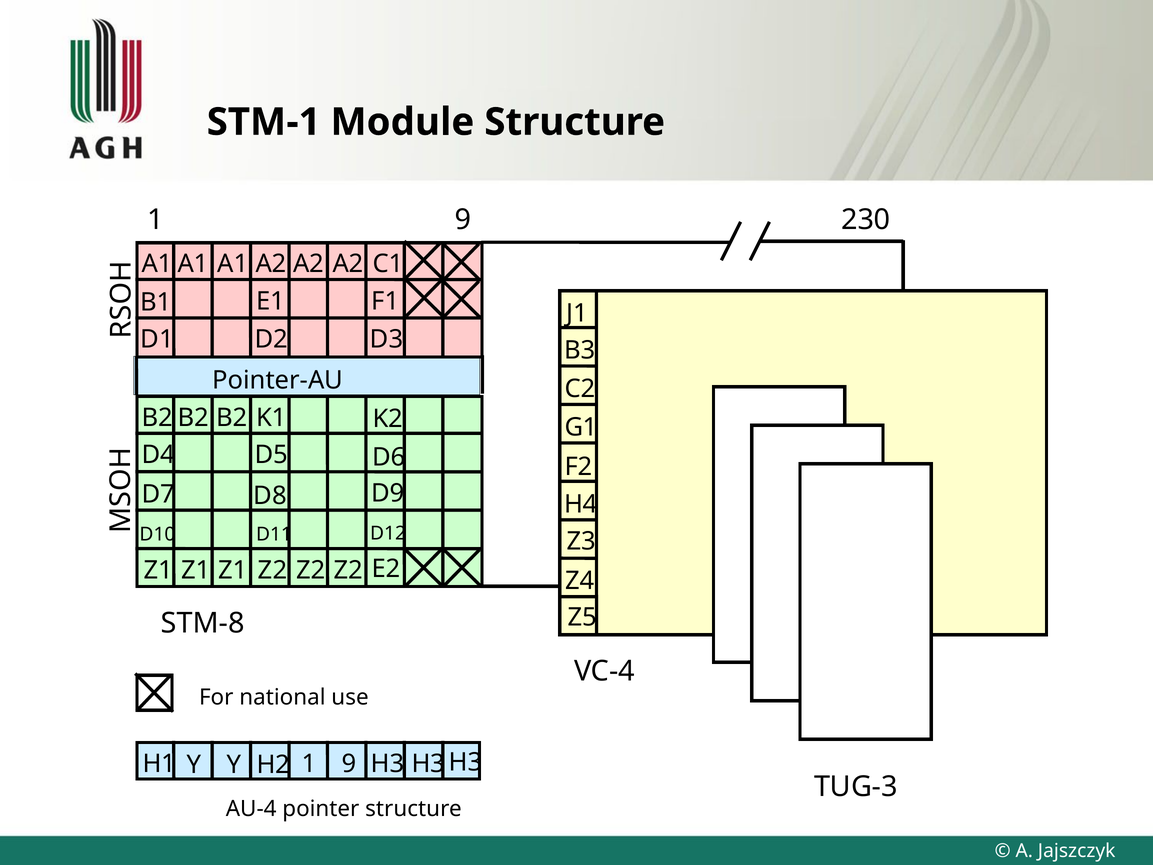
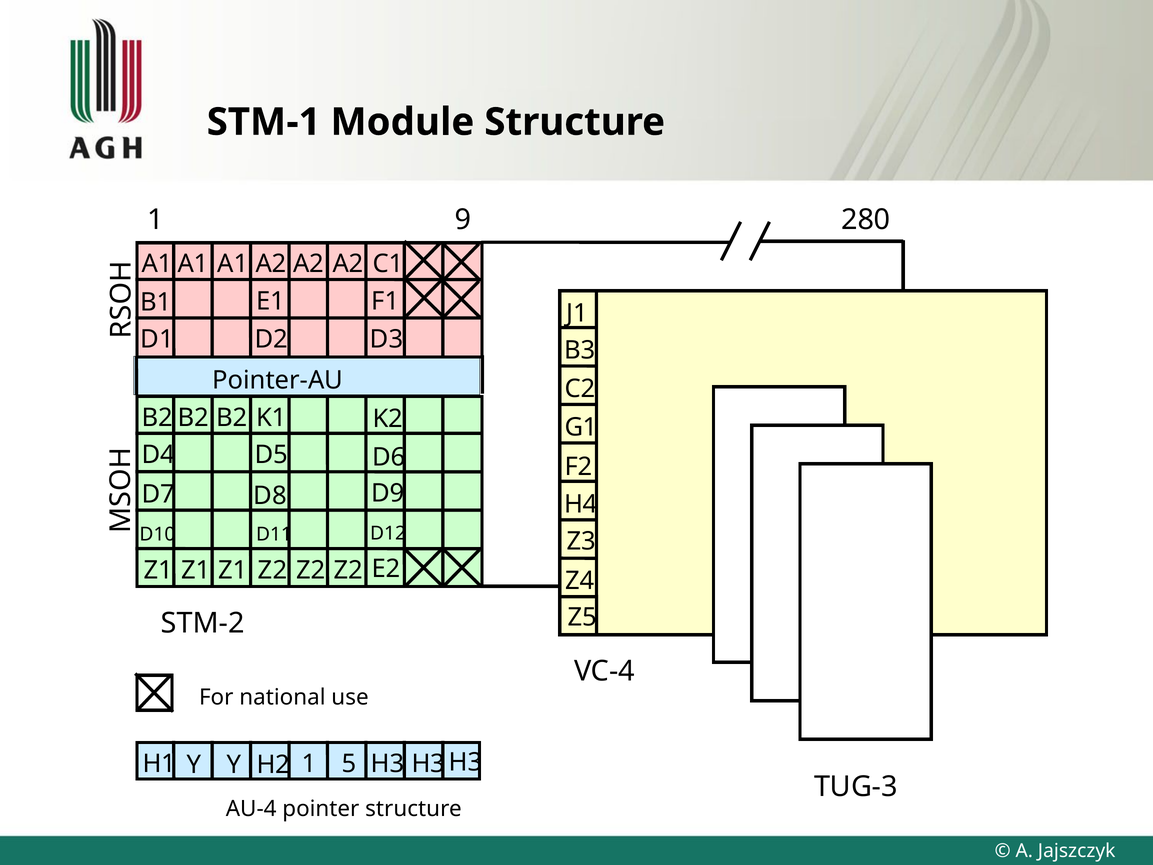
230: 230 -> 280
STM-8: STM-8 -> STM-2
H2 1 9: 9 -> 5
